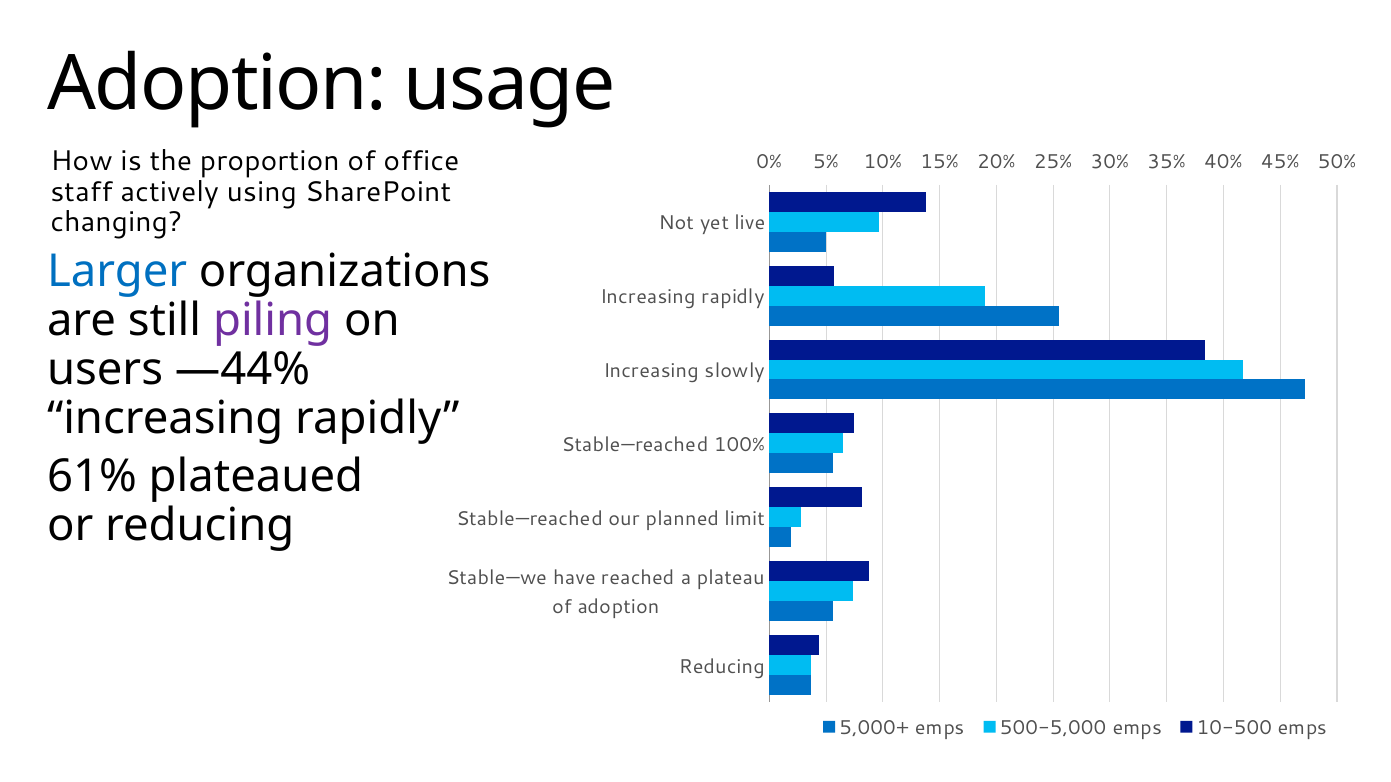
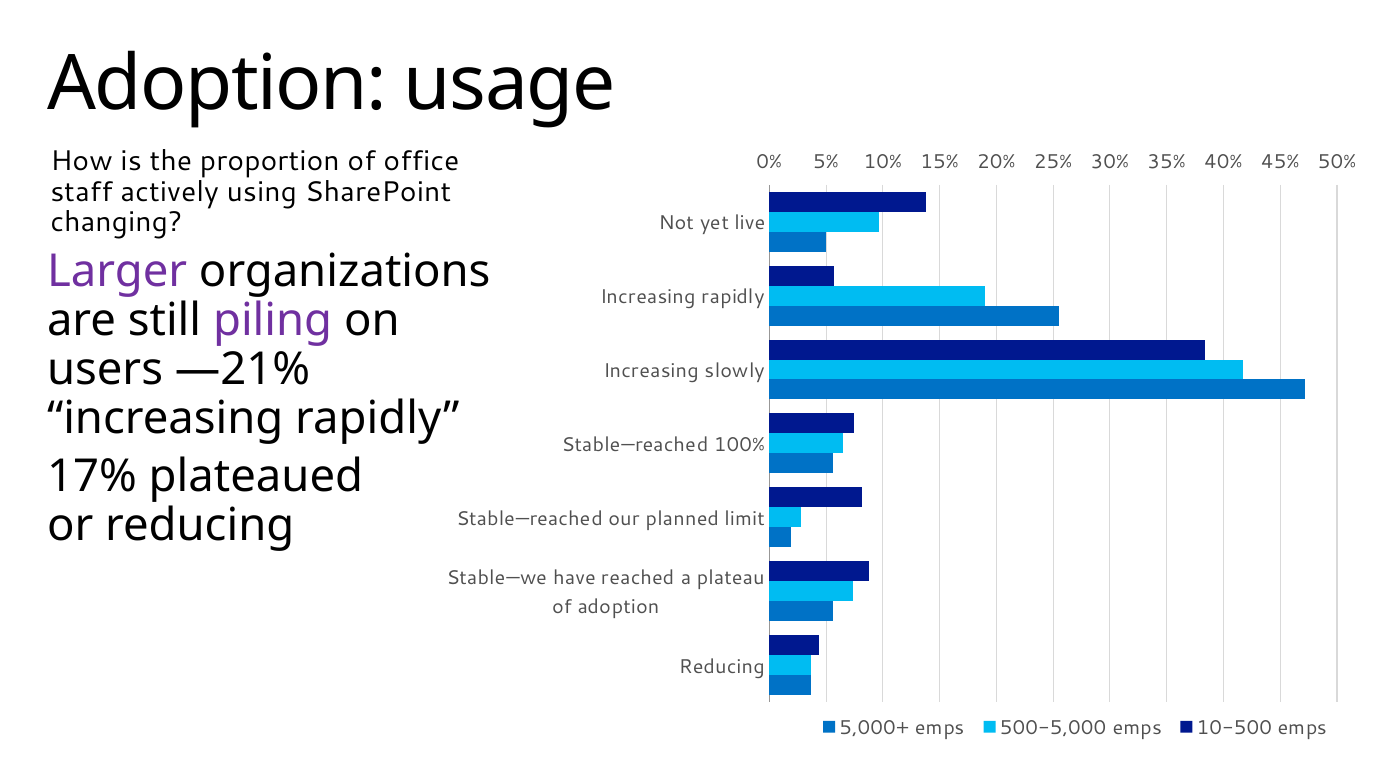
Larger colour: blue -> purple
—44%: —44% -> —21%
61%: 61% -> 17%
